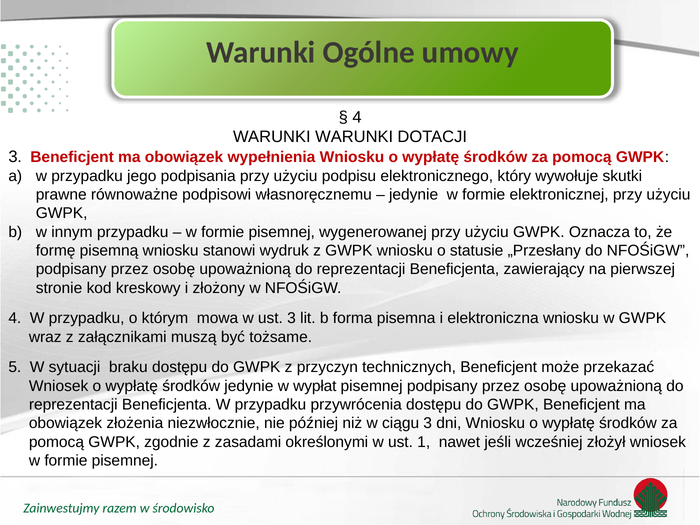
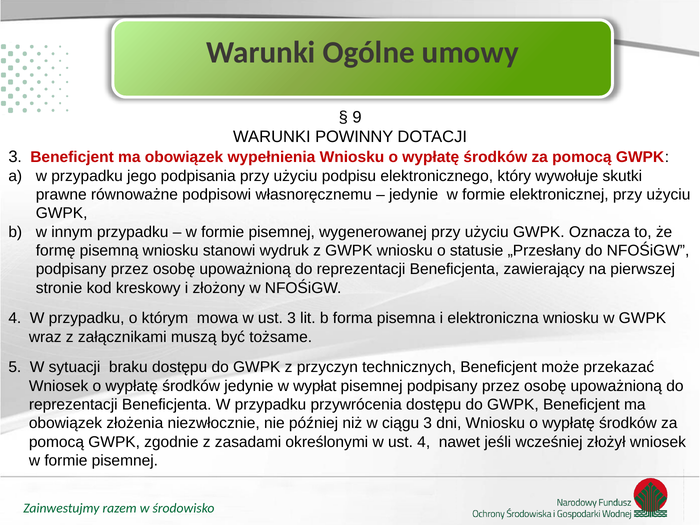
4 at (357, 117): 4 -> 9
WARUNKI WARUNKI: WARUNKI -> POWINNY
ust 1: 1 -> 4
